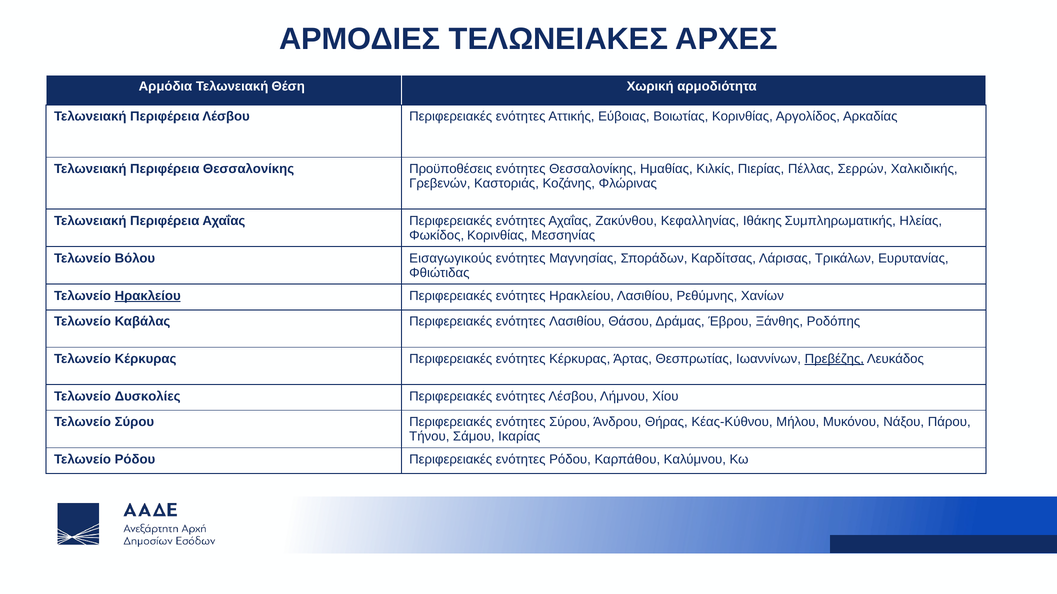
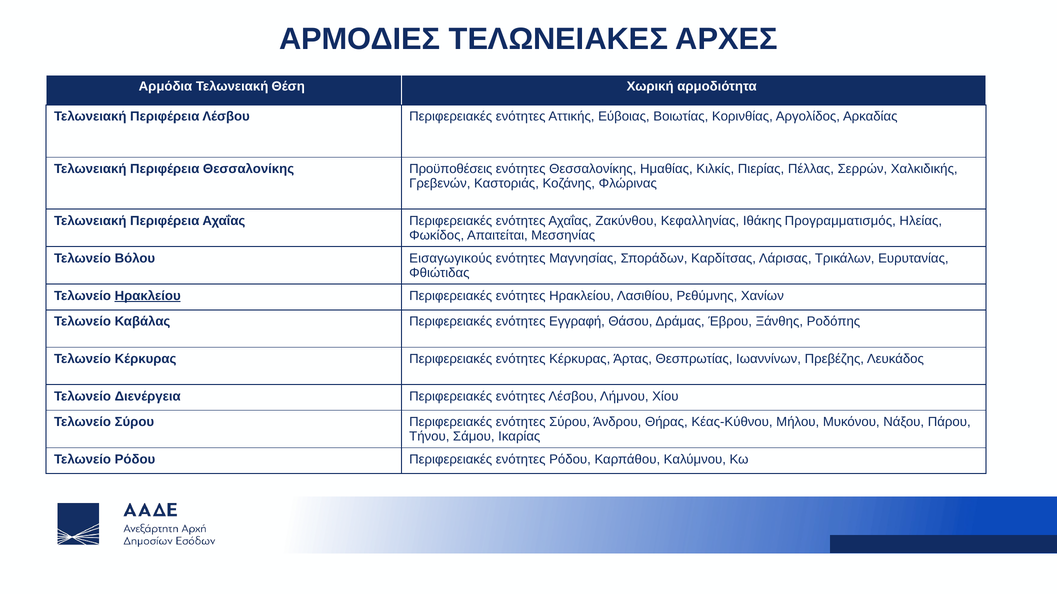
Συμπληρωματικής: Συμπληρωματικής -> Προγραμματισμός
Φωκίδος Κορινθίας: Κορινθίας -> Απαιτείται
ενότητες Λασιθίου: Λασιθίου -> Εγγραφή
Πρεβέζης underline: present -> none
Δυσκολίες: Δυσκολίες -> Διενέργεια
